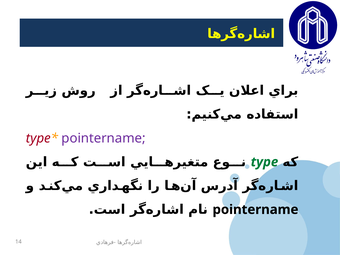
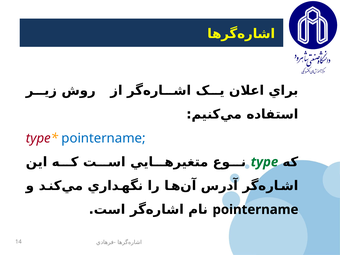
pointername at (104, 138) colour: purple -> blue
